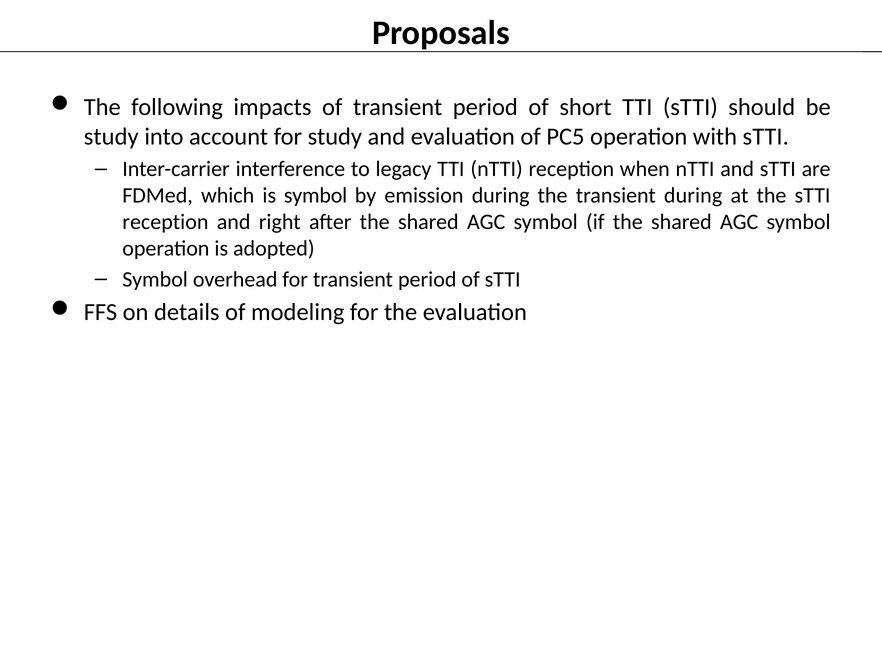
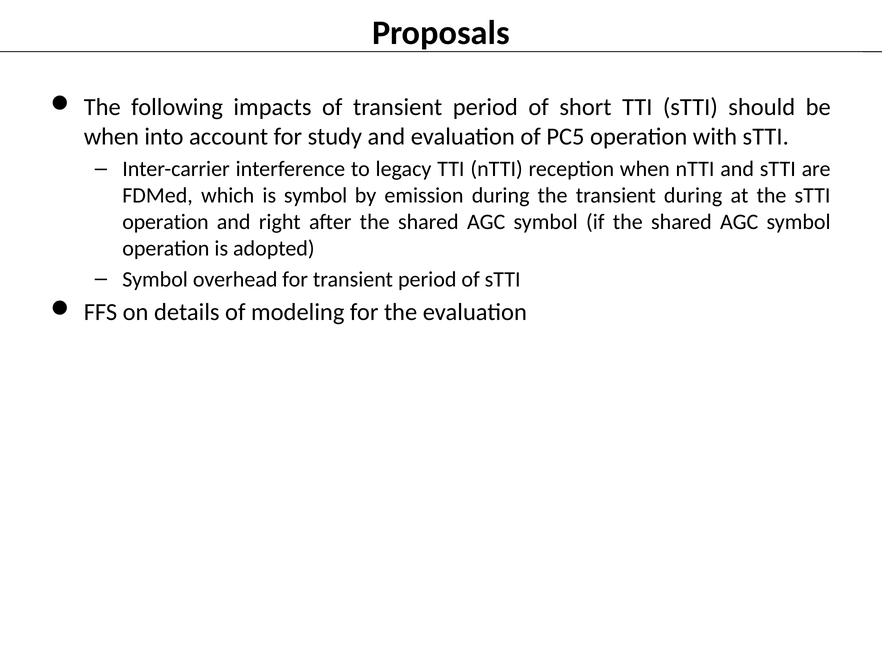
study at (111, 137): study -> when
reception at (165, 222): reception -> operation
